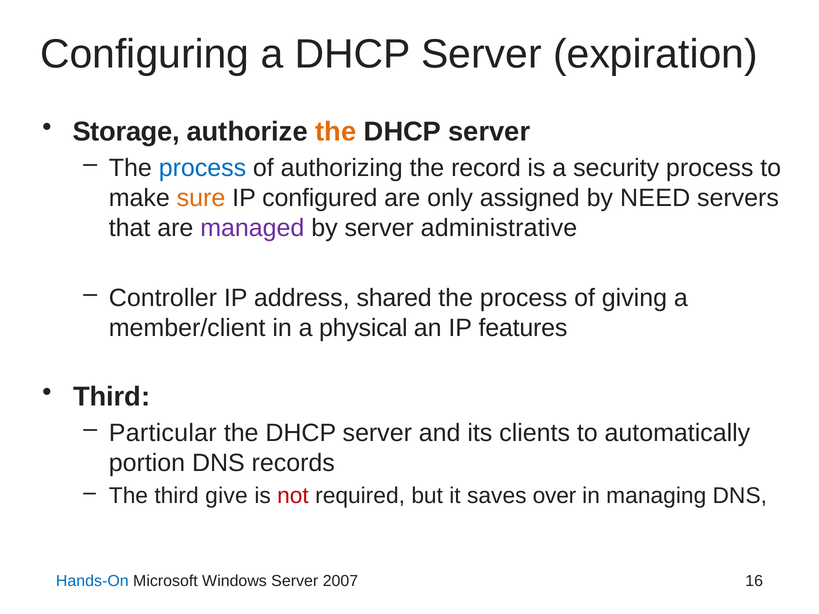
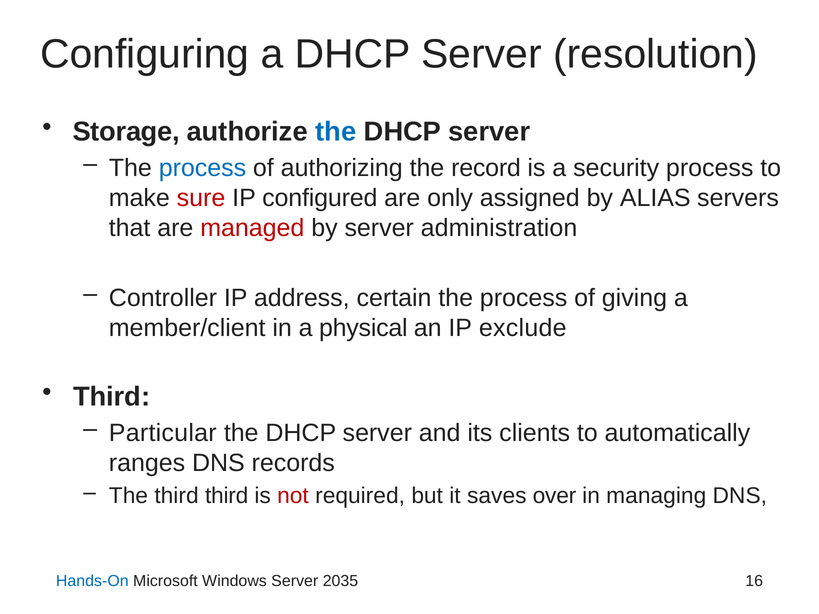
expiration: expiration -> resolution
the at (336, 132) colour: orange -> blue
sure colour: orange -> red
NEED: NEED -> ALIAS
managed colour: purple -> red
administrative: administrative -> administration
shared: shared -> certain
features: features -> exclude
portion: portion -> ranges
third give: give -> third
2007: 2007 -> 2035
